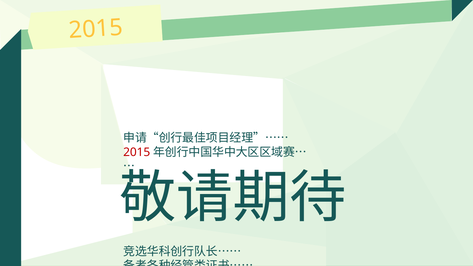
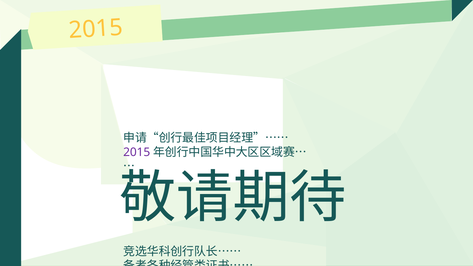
2015 at (137, 152) colour: red -> purple
